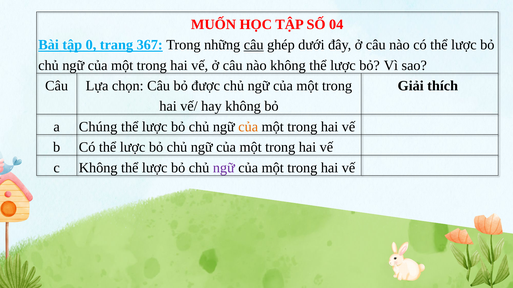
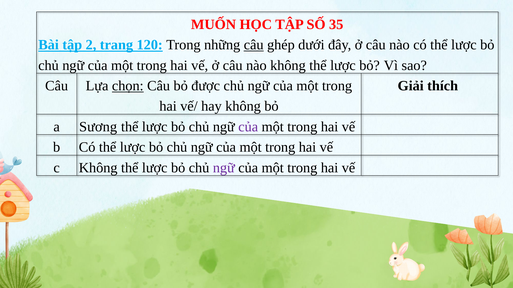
04: 04 -> 35
0: 0 -> 2
367: 367 -> 120
chọn underline: none -> present
Chúng: Chúng -> Sương
của at (248, 127) colour: orange -> purple
